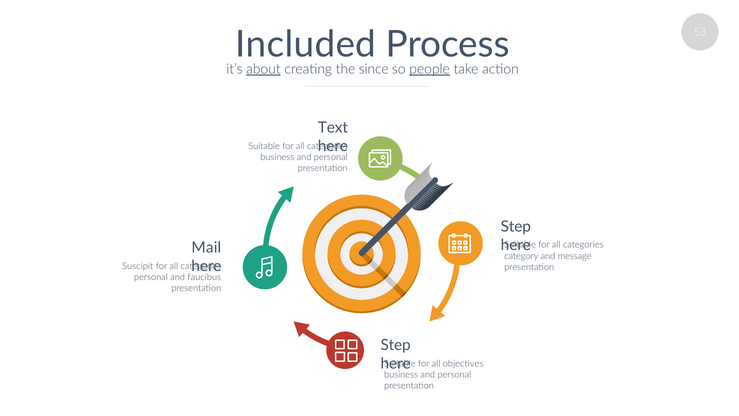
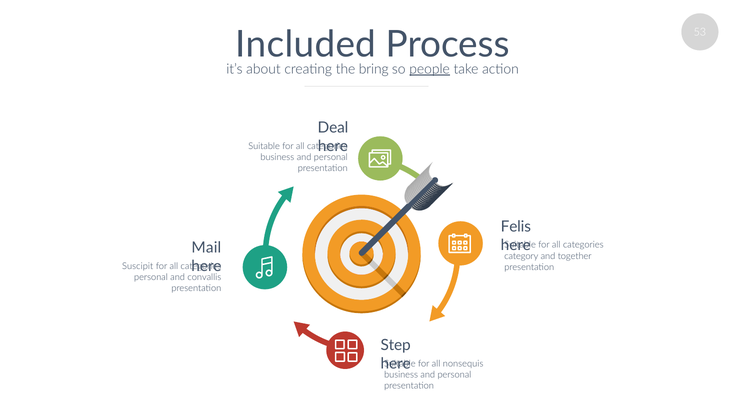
about underline: present -> none
since: since -> bring
Text: Text -> Deal
Step at (516, 226): Step -> Felis
message: message -> together
faucibus: faucibus -> convallis
objectives: objectives -> nonsequis
